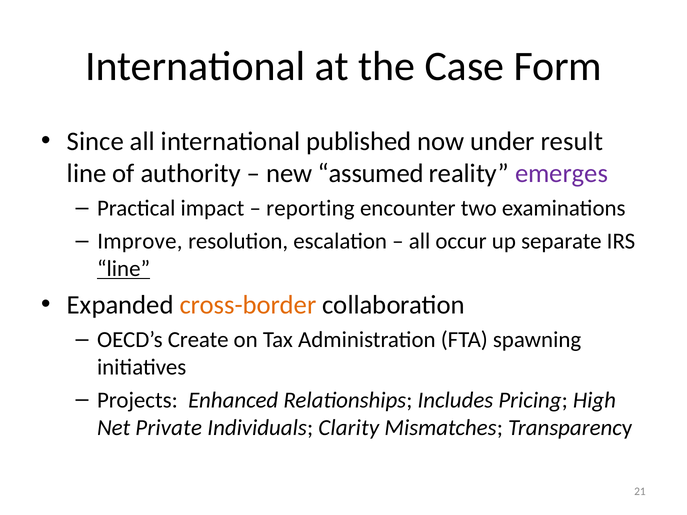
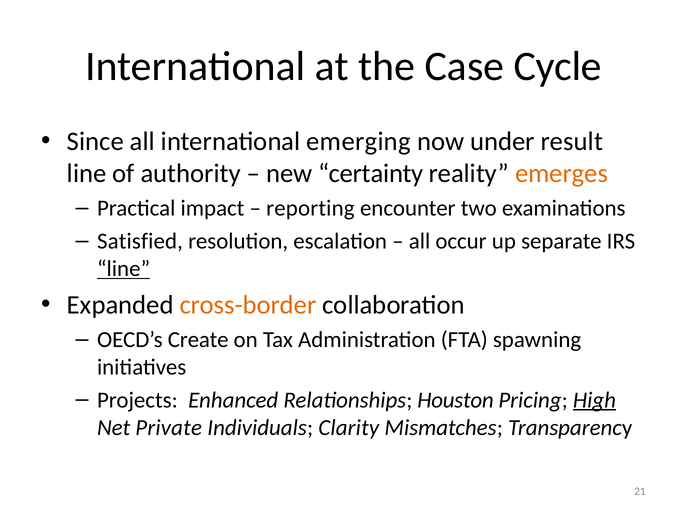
Form: Form -> Cycle
published: published -> emerging
assumed: assumed -> certainty
emerges colour: purple -> orange
Improve: Improve -> Satisfied
Includes: Includes -> Houston
High underline: none -> present
